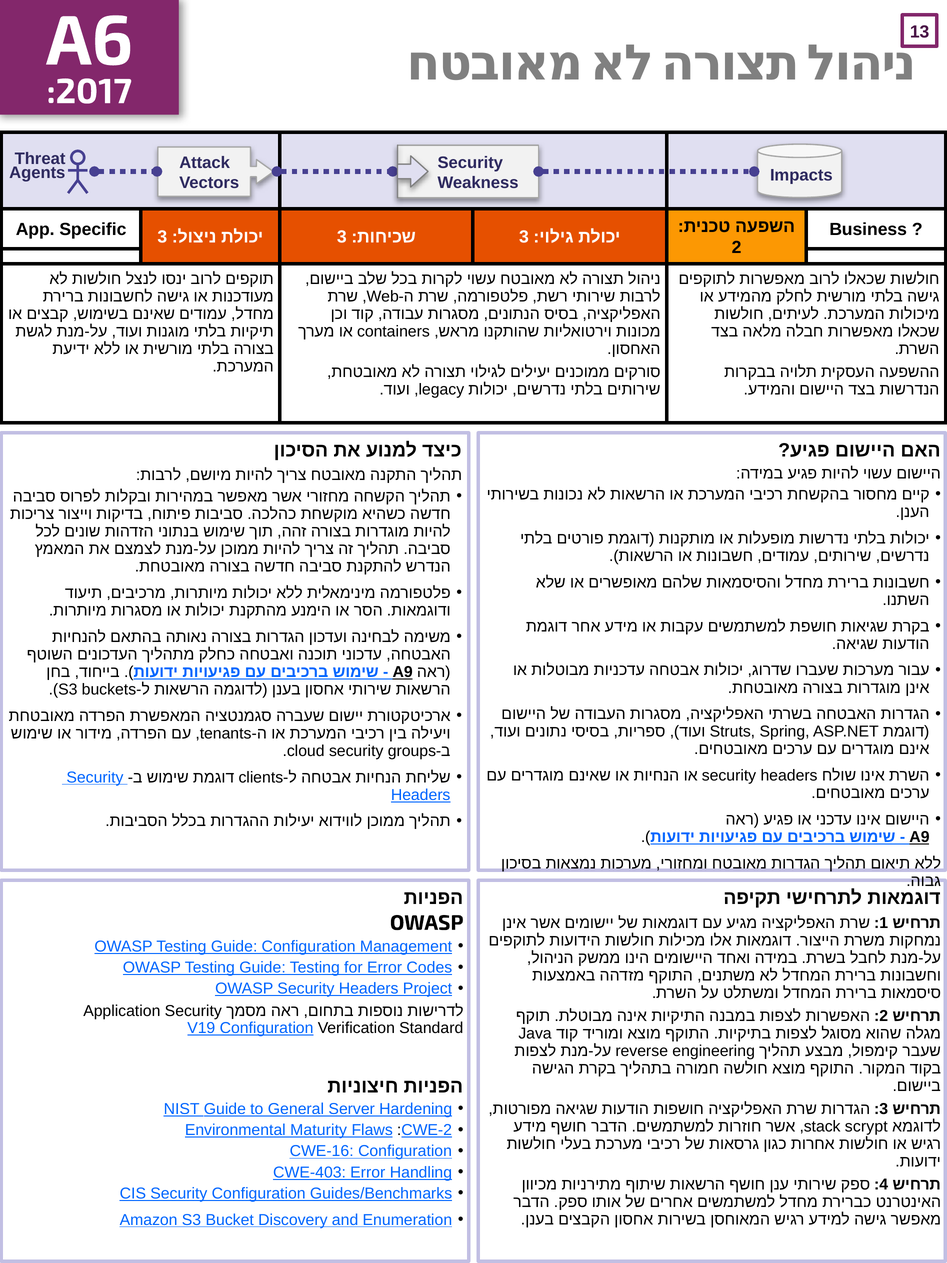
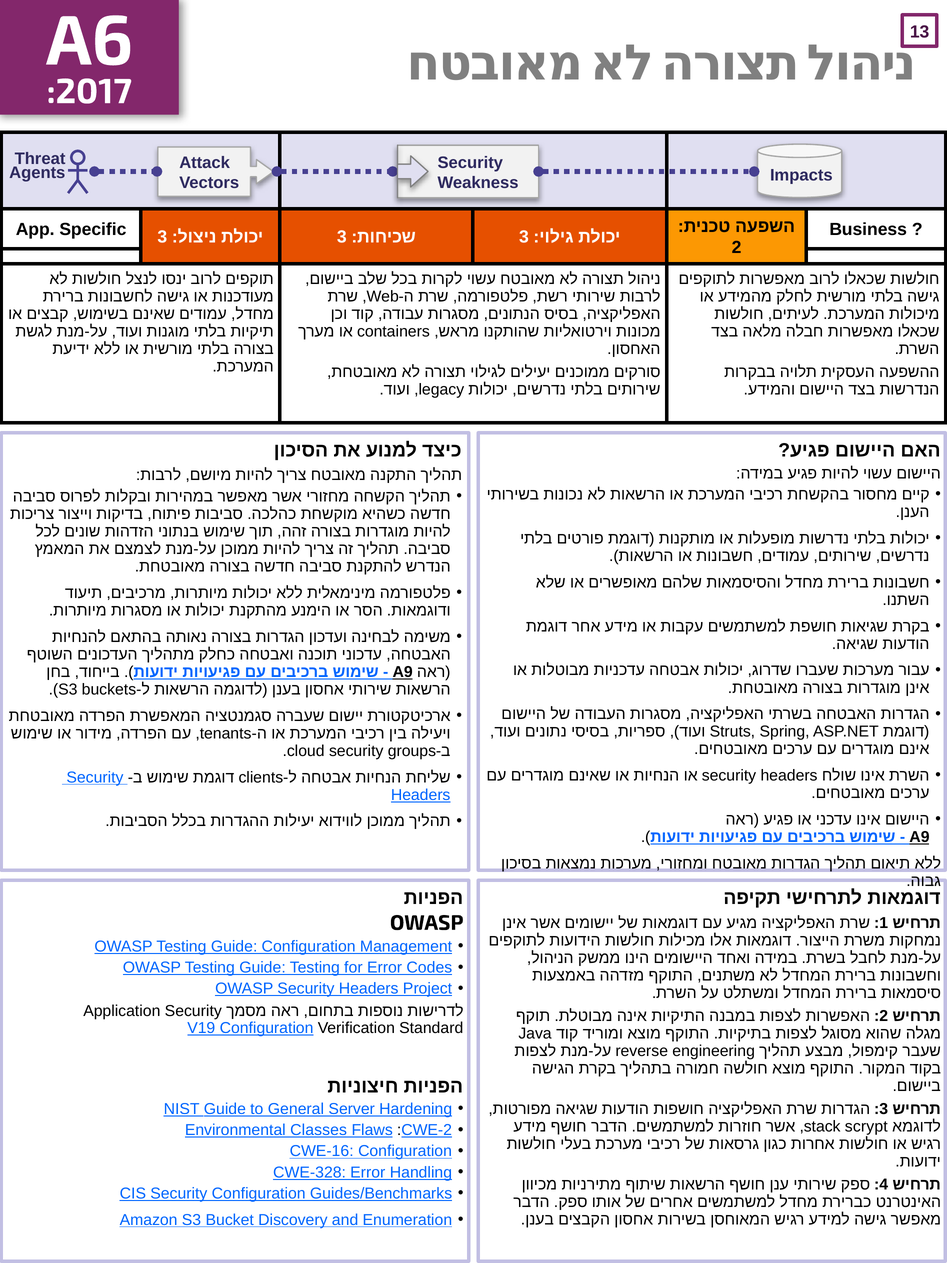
Maturity: Maturity -> Classes
CWE-403: CWE-403 -> CWE-328
